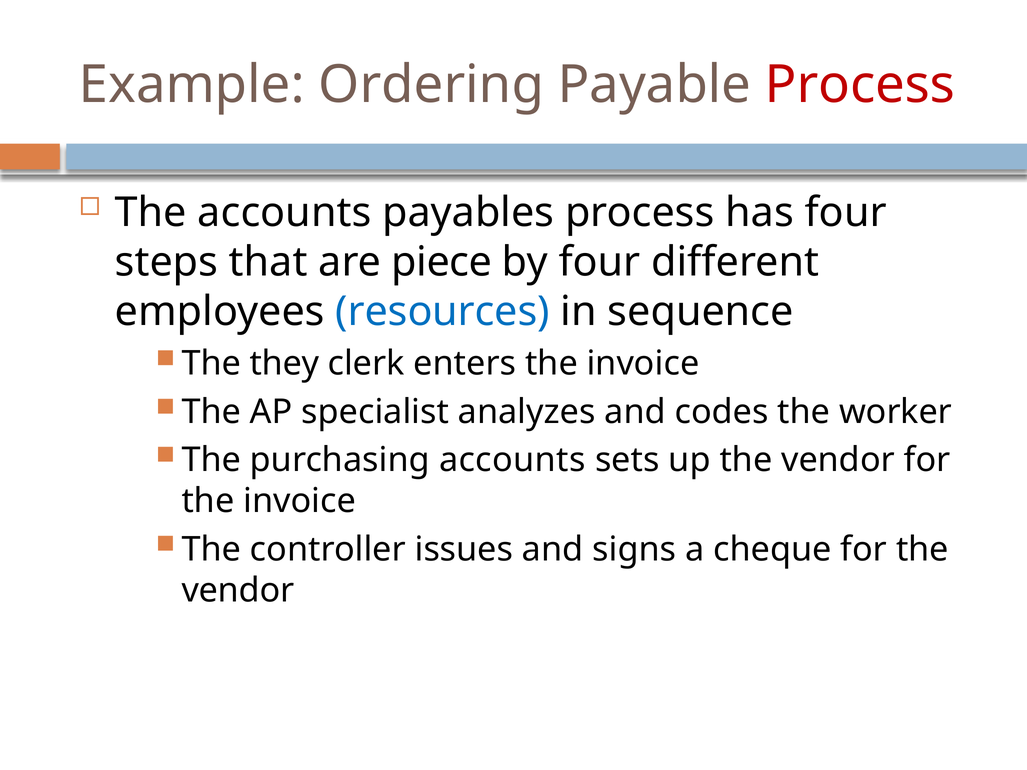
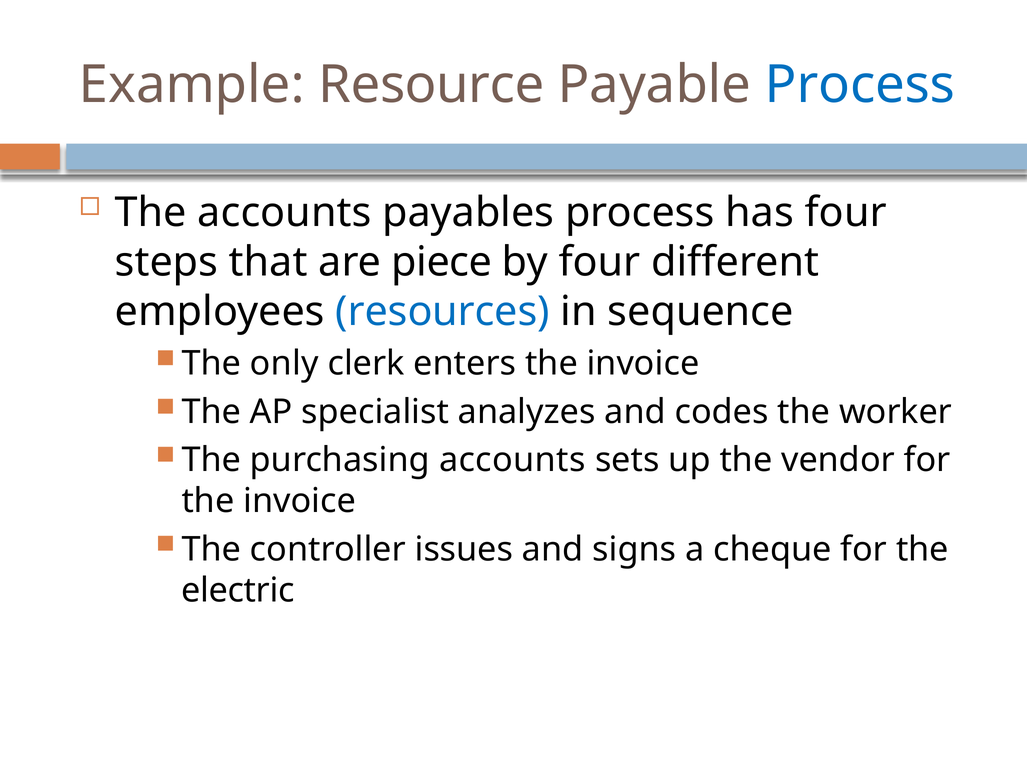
Ordering: Ordering -> Resource
Process at (860, 85) colour: red -> blue
they: they -> only
vendor at (238, 591): vendor -> electric
